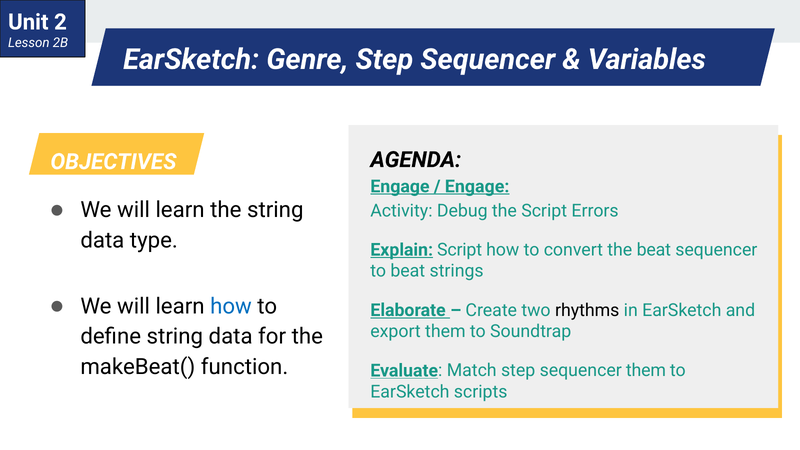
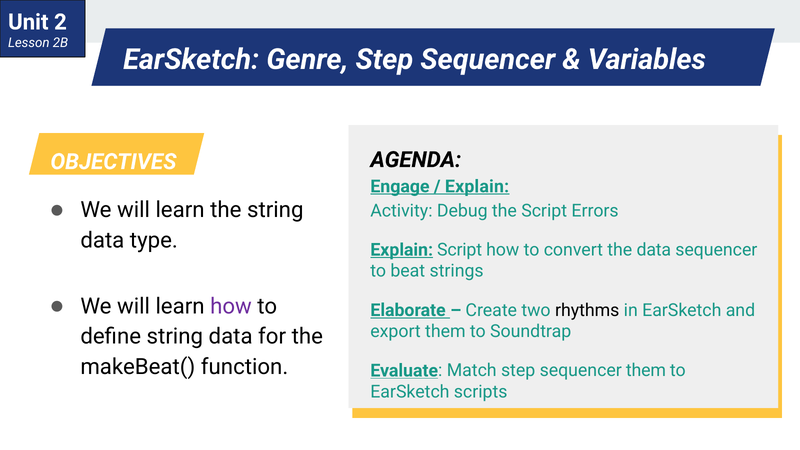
Engage at (477, 186): Engage -> Explain
the beat: beat -> data
how at (231, 306) colour: blue -> purple
